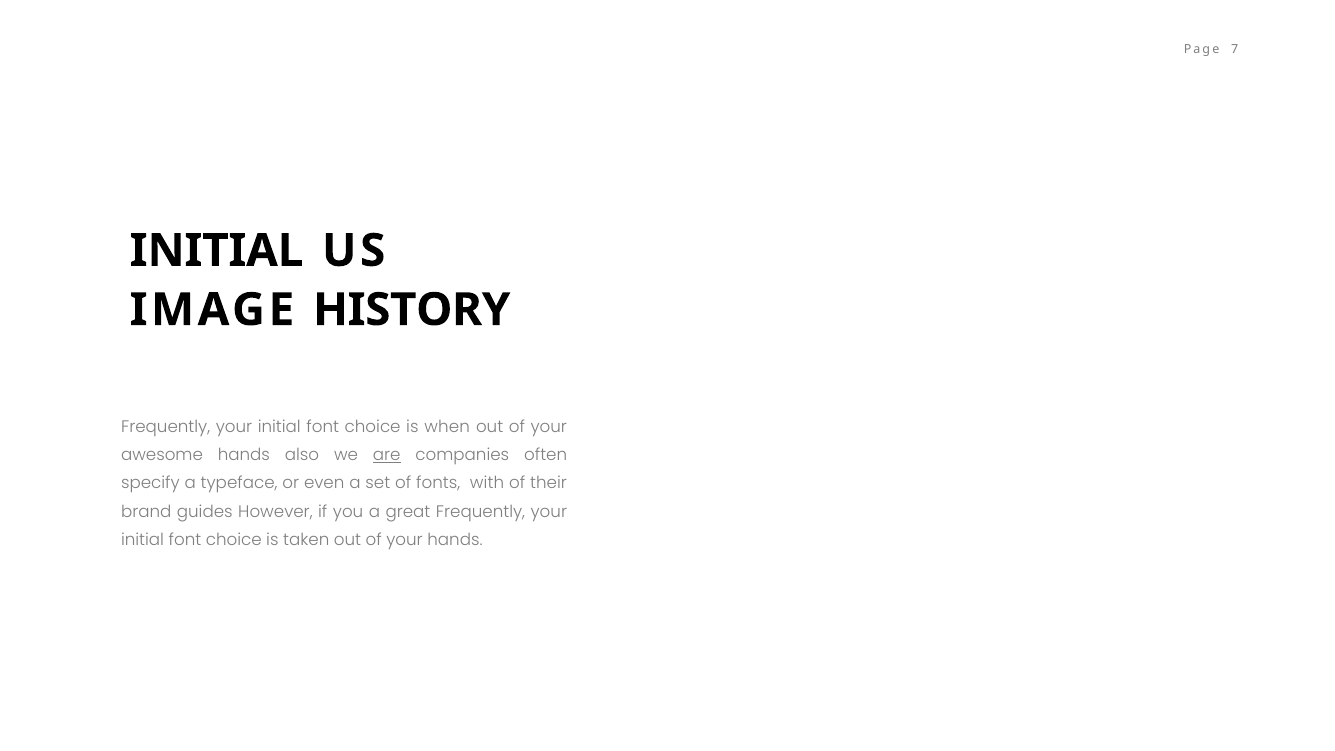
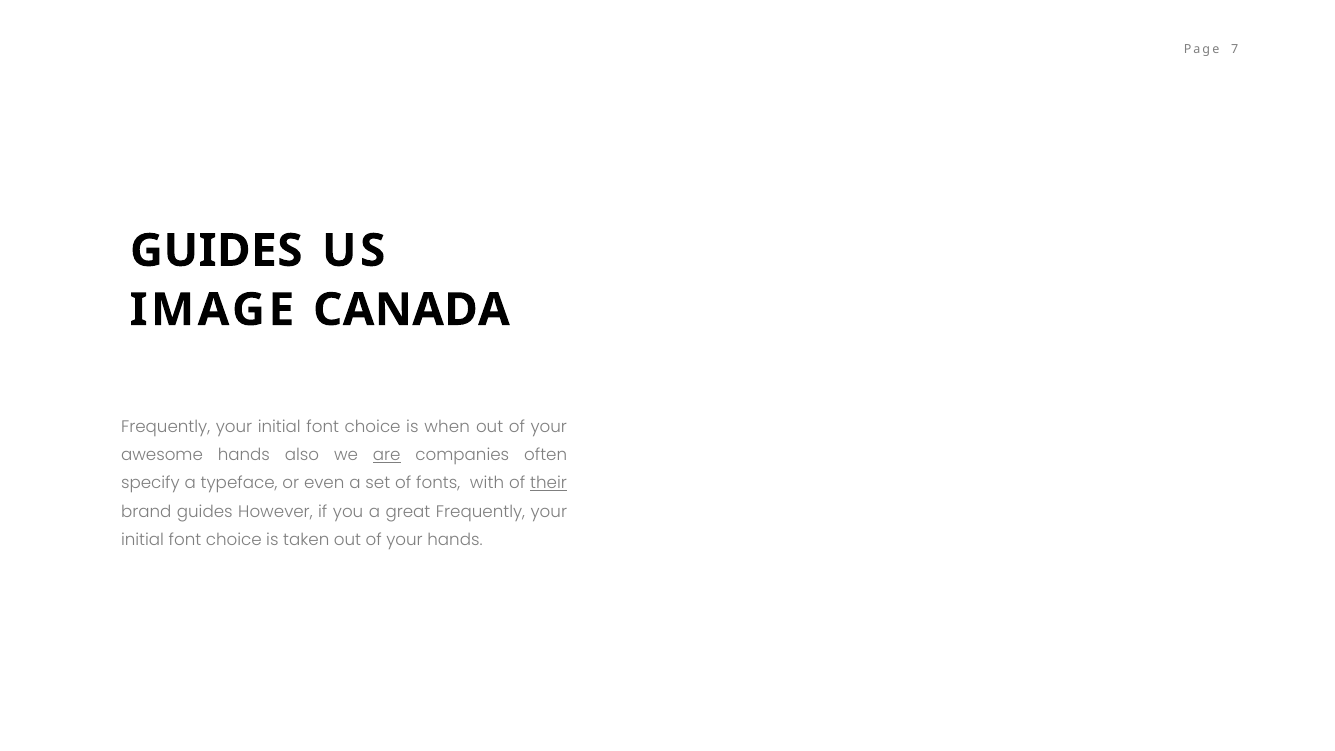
INITIAL at (217, 251): INITIAL -> GUIDES
HISTORY: HISTORY -> CANADA
their underline: none -> present
